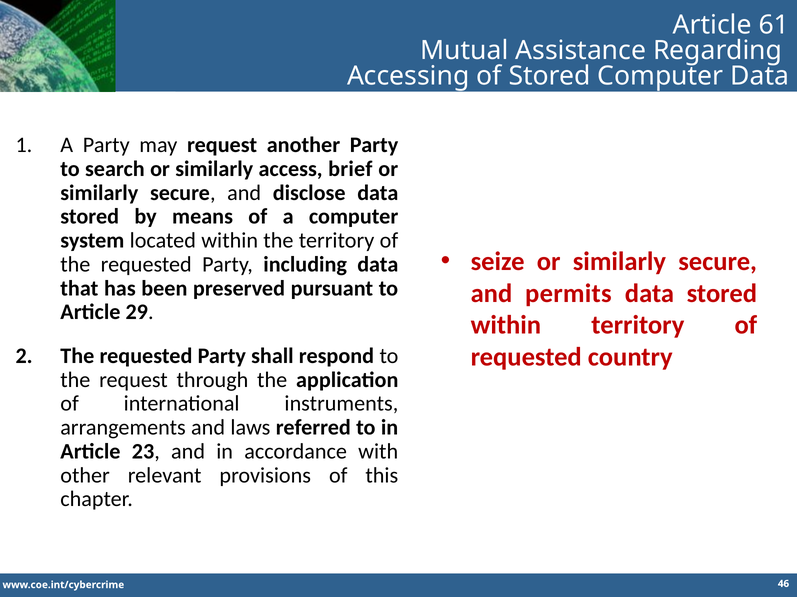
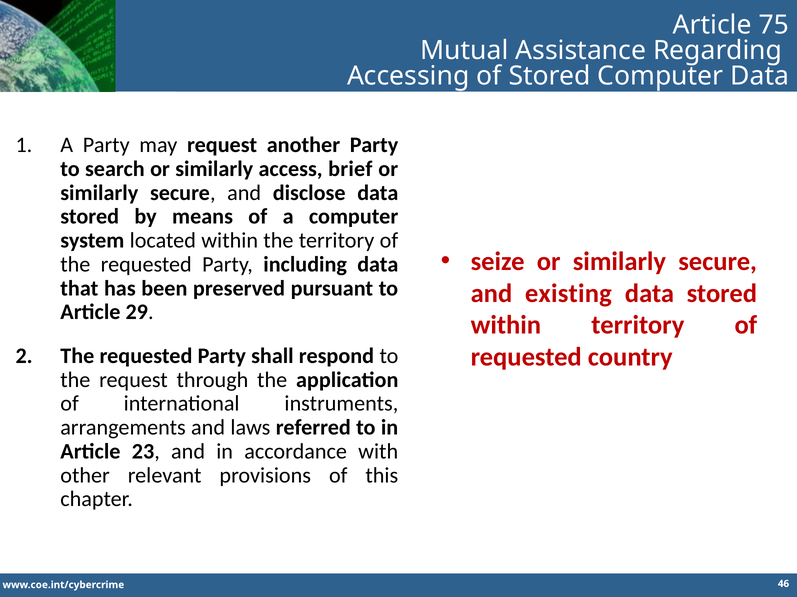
61: 61 -> 75
permits: permits -> existing
